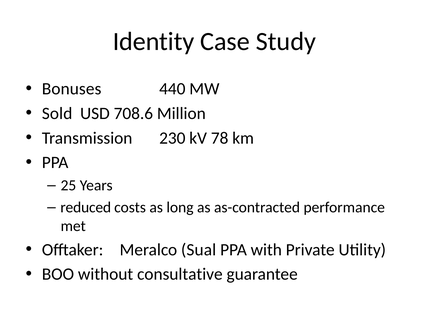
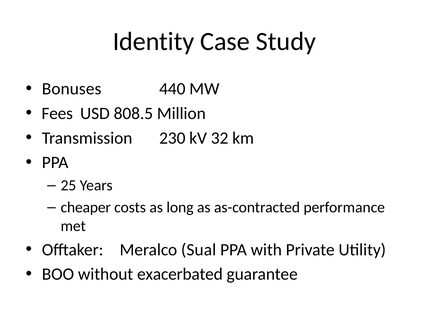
Sold: Sold -> Fees
708.6: 708.6 -> 808.5
78: 78 -> 32
reduced: reduced -> cheaper
consultative: consultative -> exacerbated
